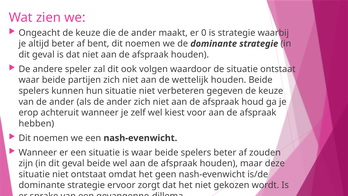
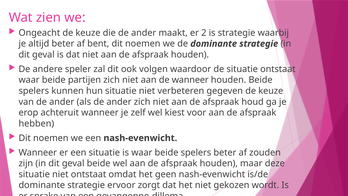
0: 0 -> 2
de wettelijk: wettelijk -> wanneer
